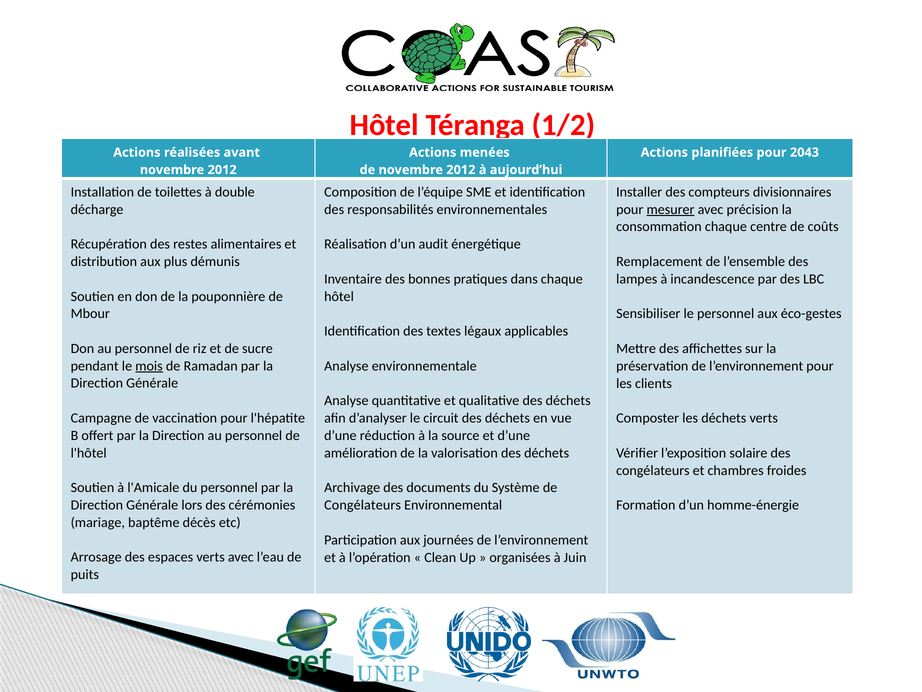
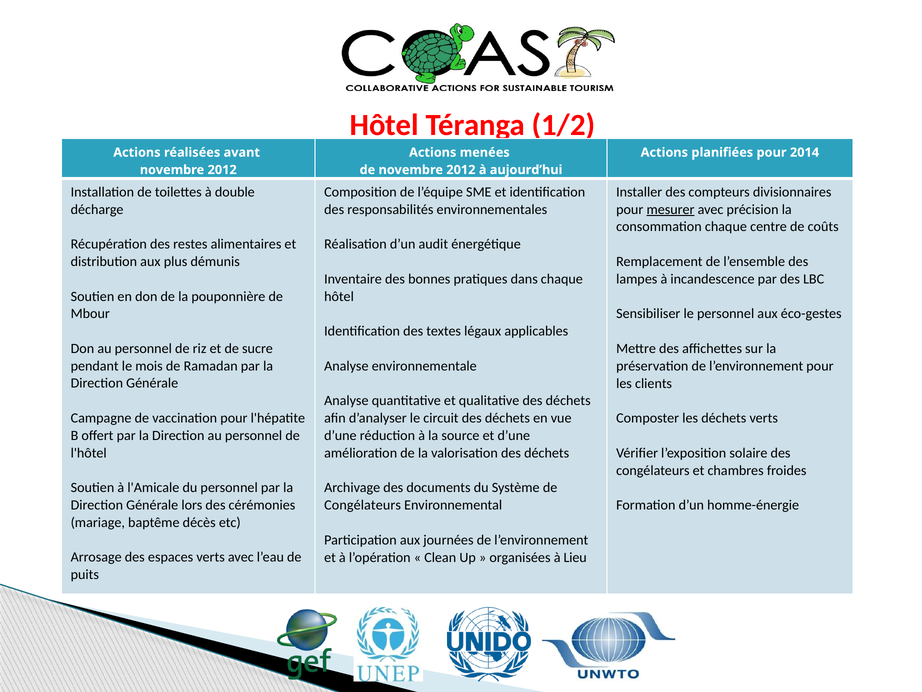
2043: 2043 -> 2014
mois underline: present -> none
Juin: Juin -> Lieu
